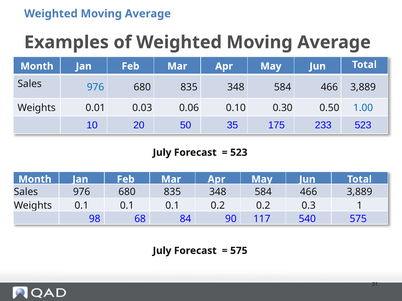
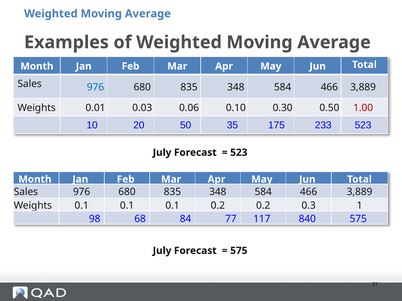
1.00 colour: blue -> red
90: 90 -> 77
540: 540 -> 840
